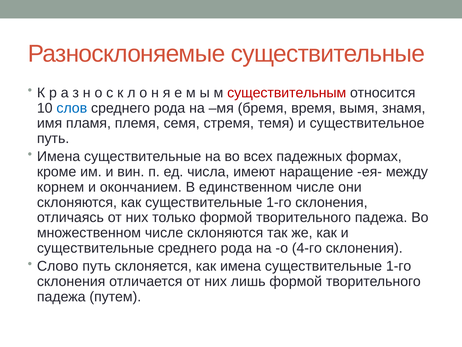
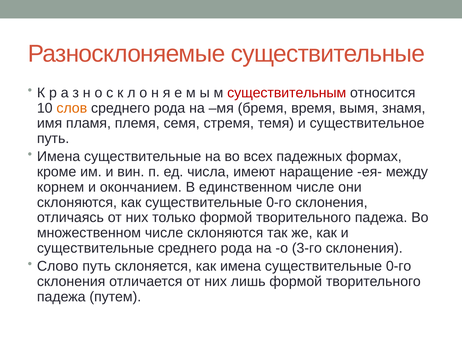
слов colour: blue -> orange
как существительные 1-го: 1-го -> 0-го
4-го: 4-го -> 3-го
имена существительные 1-го: 1-го -> 0-го
